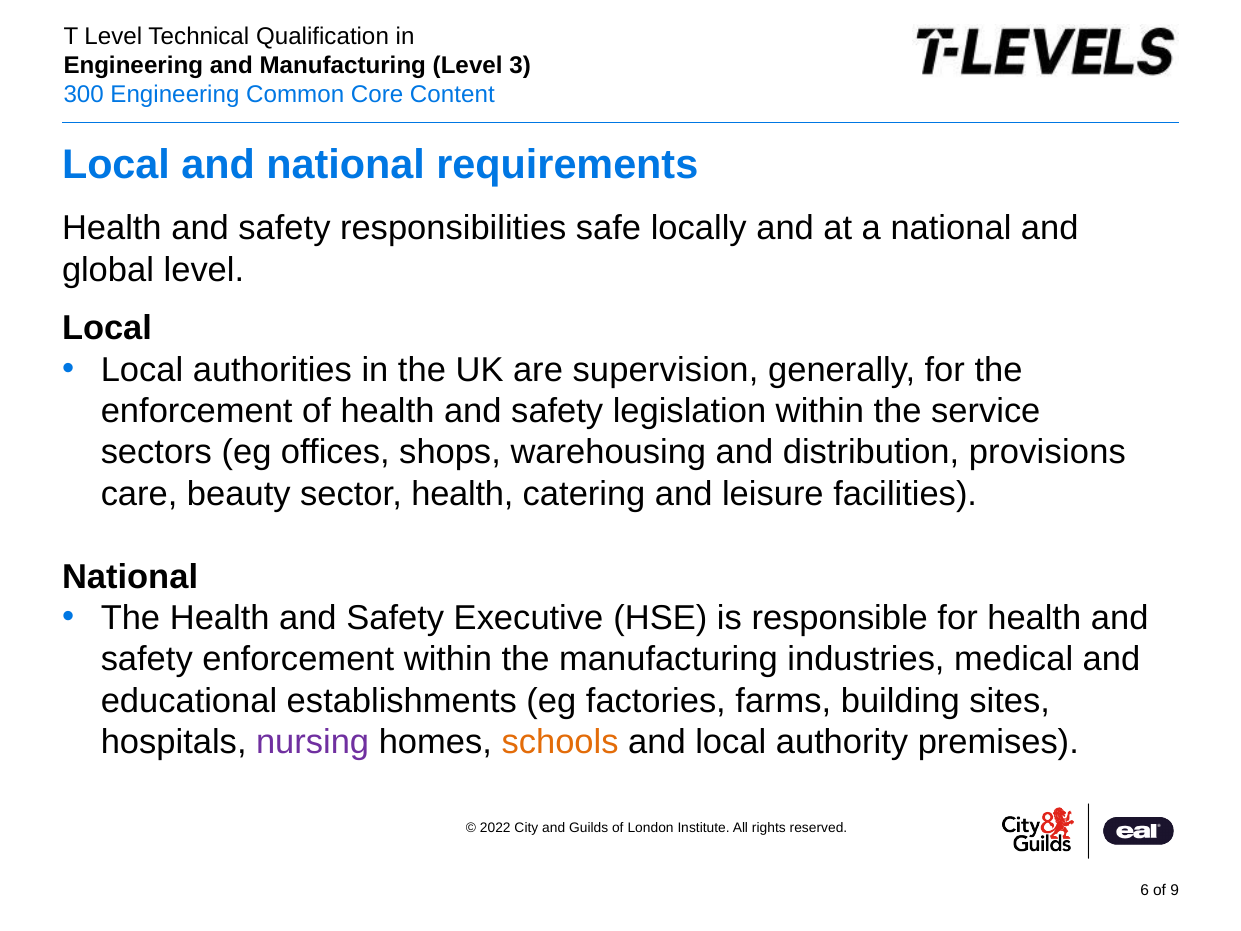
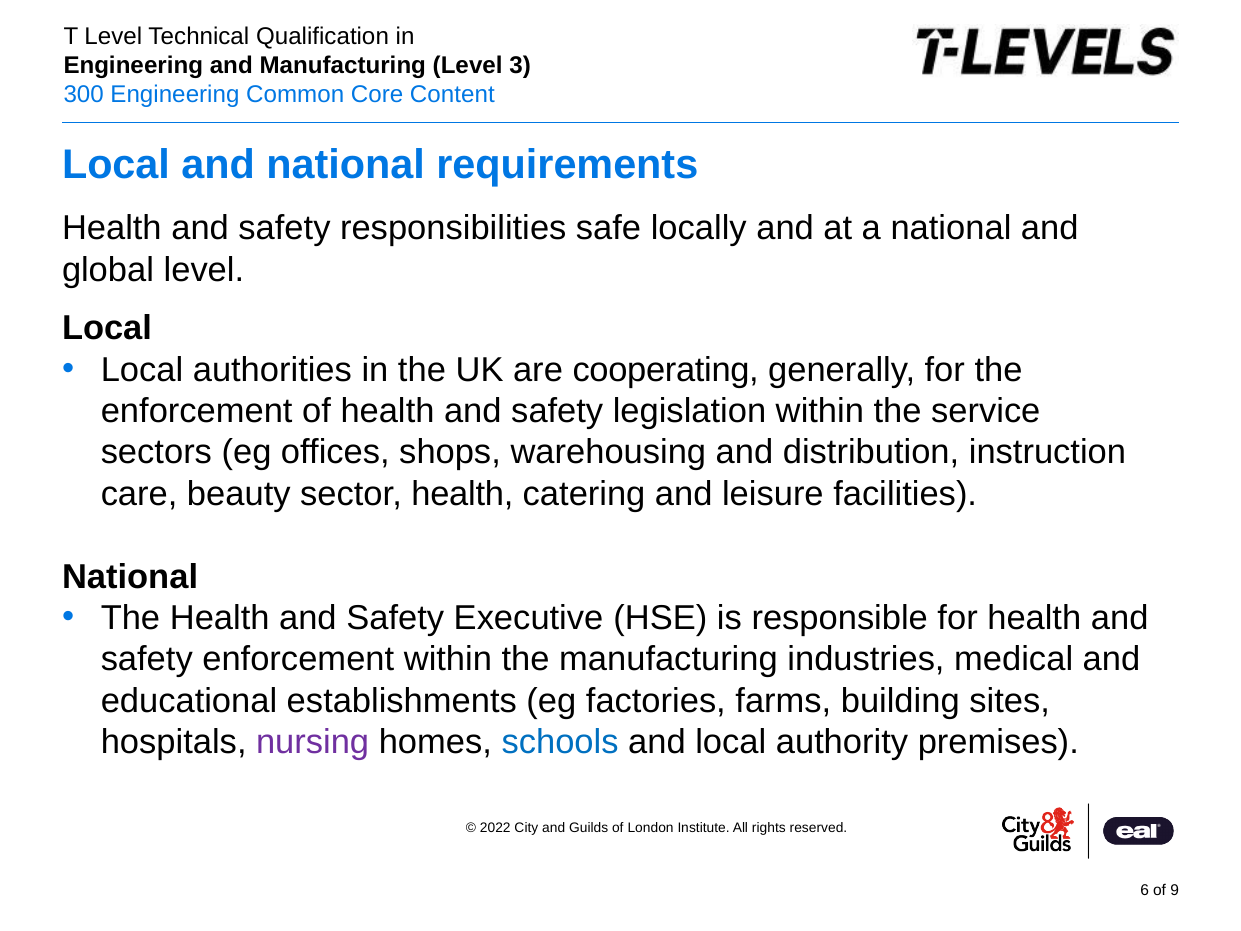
supervision: supervision -> cooperating
provisions: provisions -> instruction
schools colour: orange -> blue
